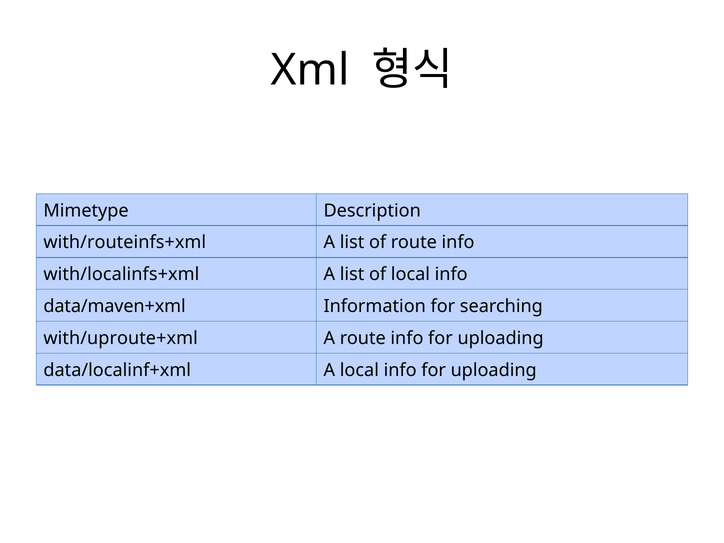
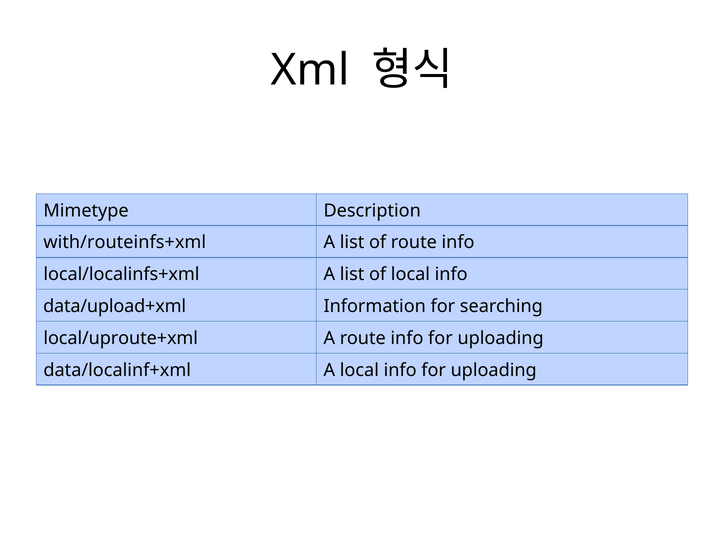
with/localinfs+xml: with/localinfs+xml -> local/localinfs+xml
data/maven+xml: data/maven+xml -> data/upload+xml
with/uproute+xml: with/uproute+xml -> local/uproute+xml
